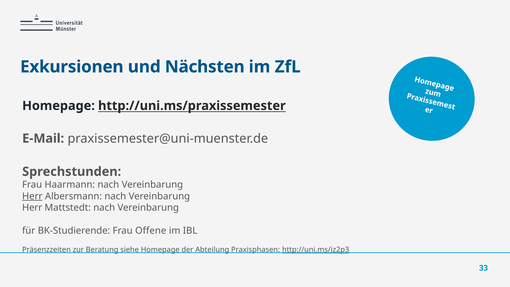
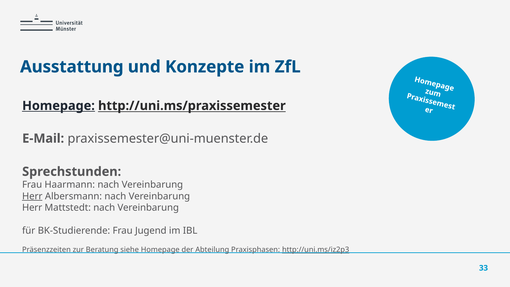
Exkursionen: Exkursionen -> Ausstattung
Nächsten: Nächsten -> Konzepte
Homepage at (58, 106) underline: none -> present
Offene: Offene -> Jugend
